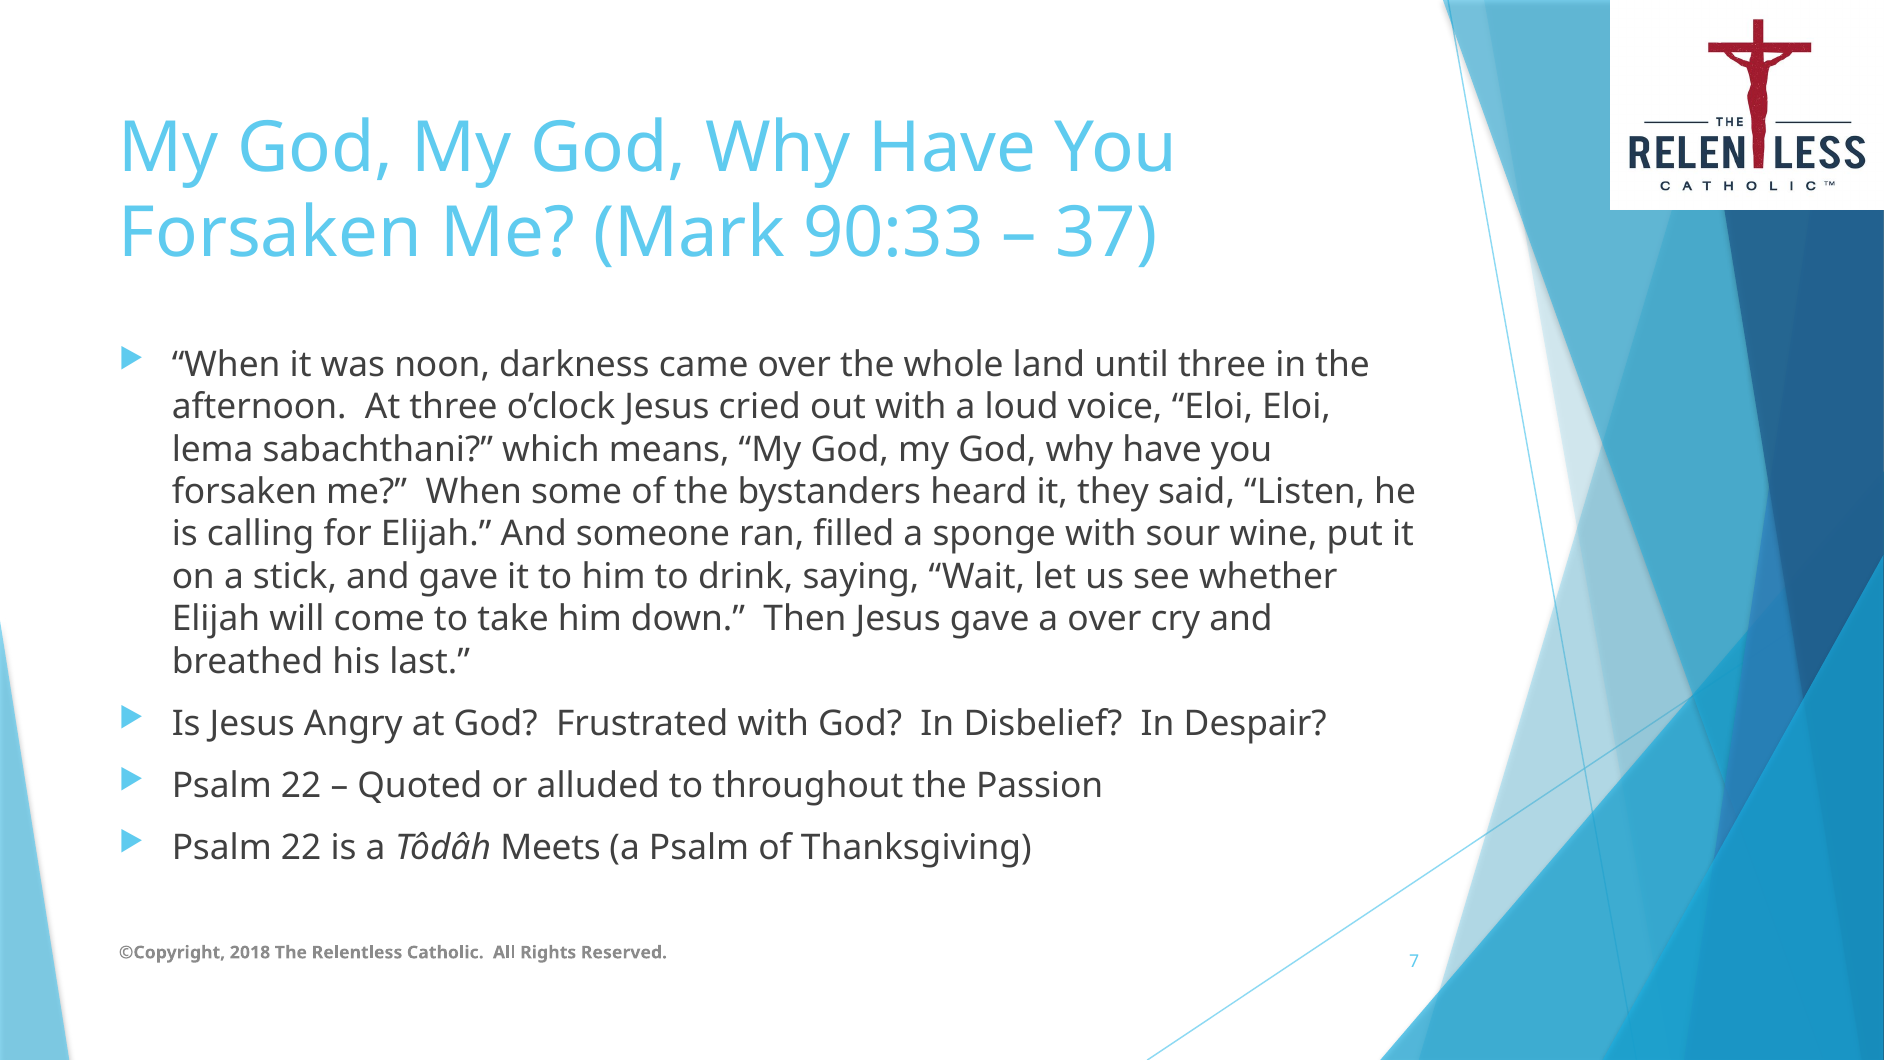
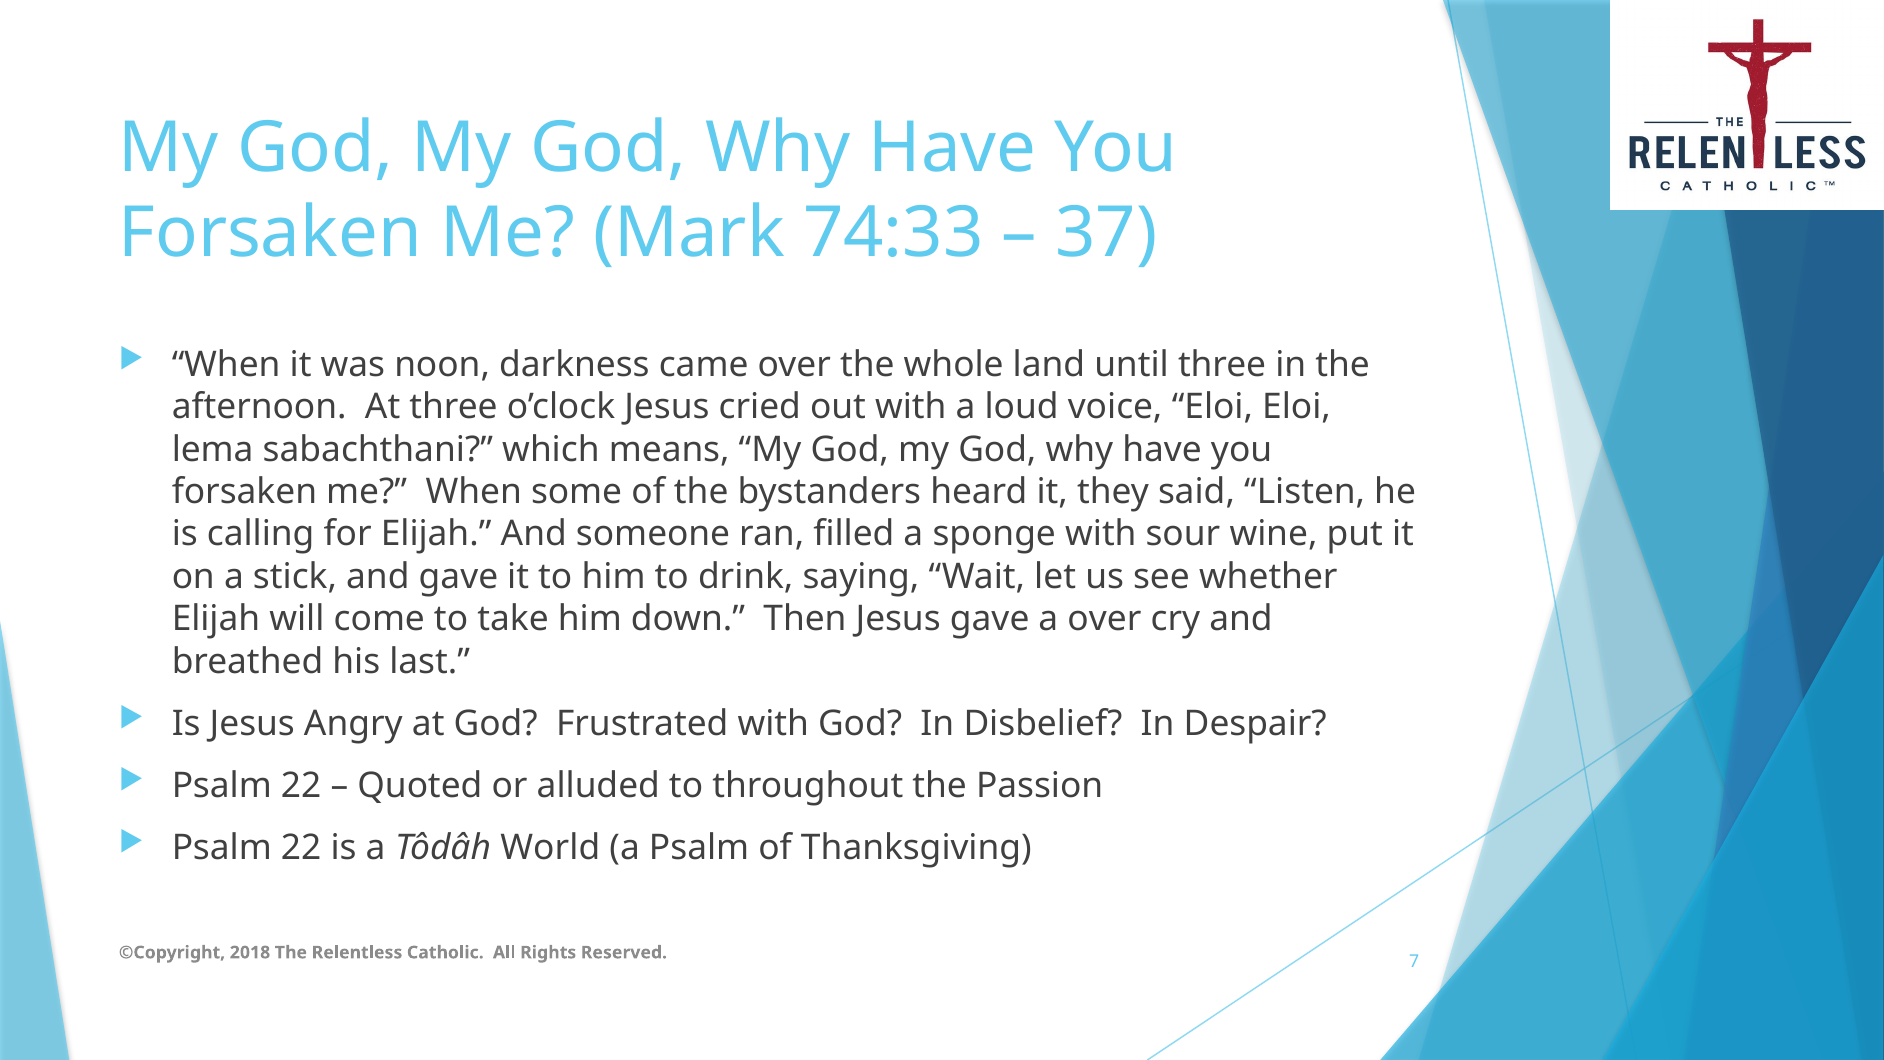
90:33: 90:33 -> 74:33
Meets: Meets -> World
